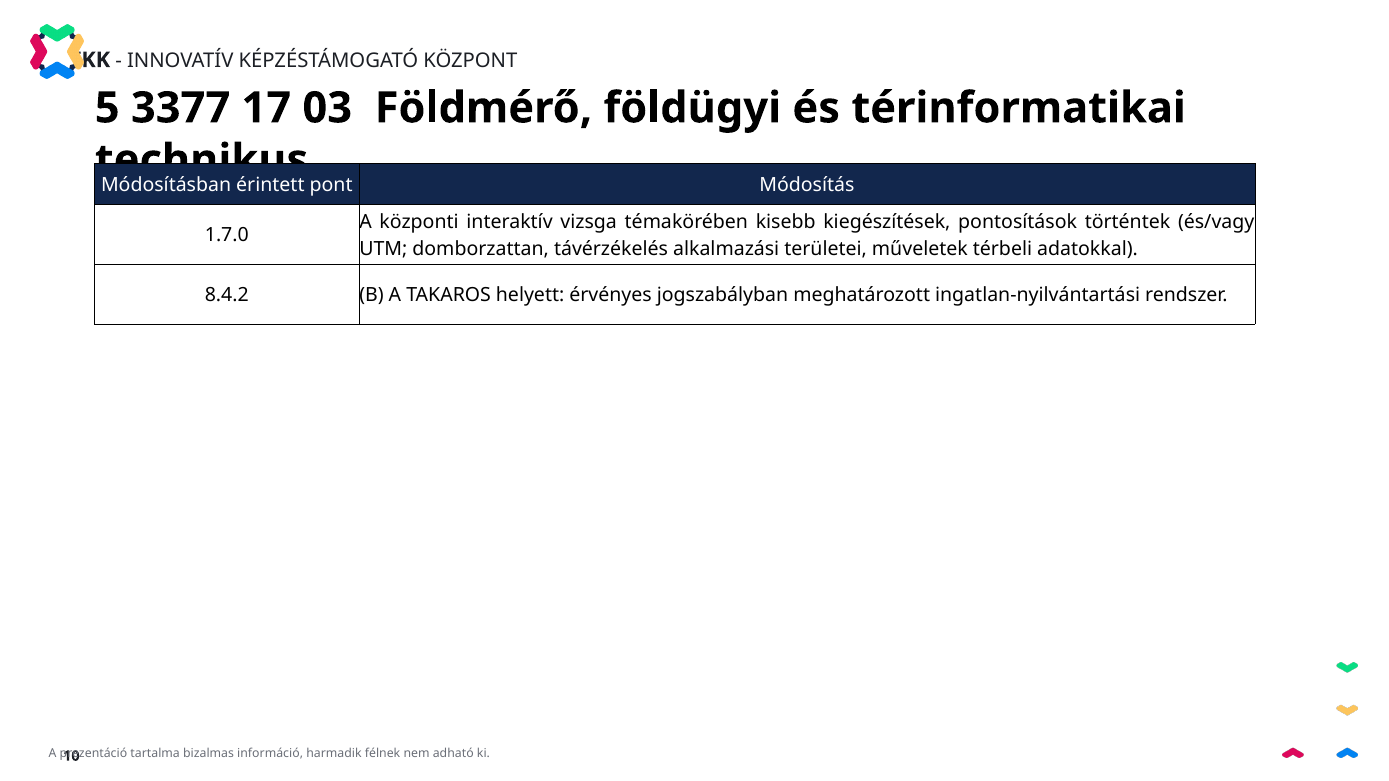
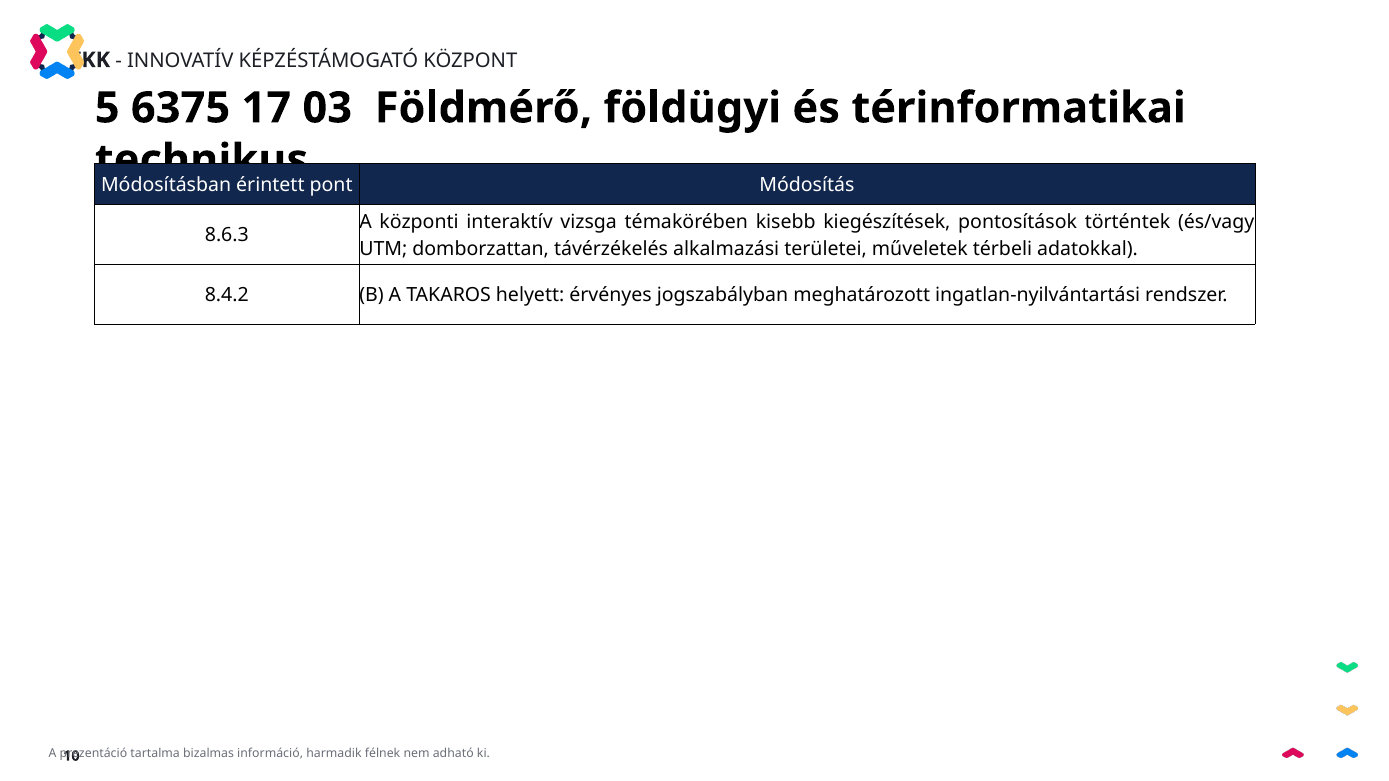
3377: 3377 -> 6375
1.7.0: 1.7.0 -> 8.6.3
